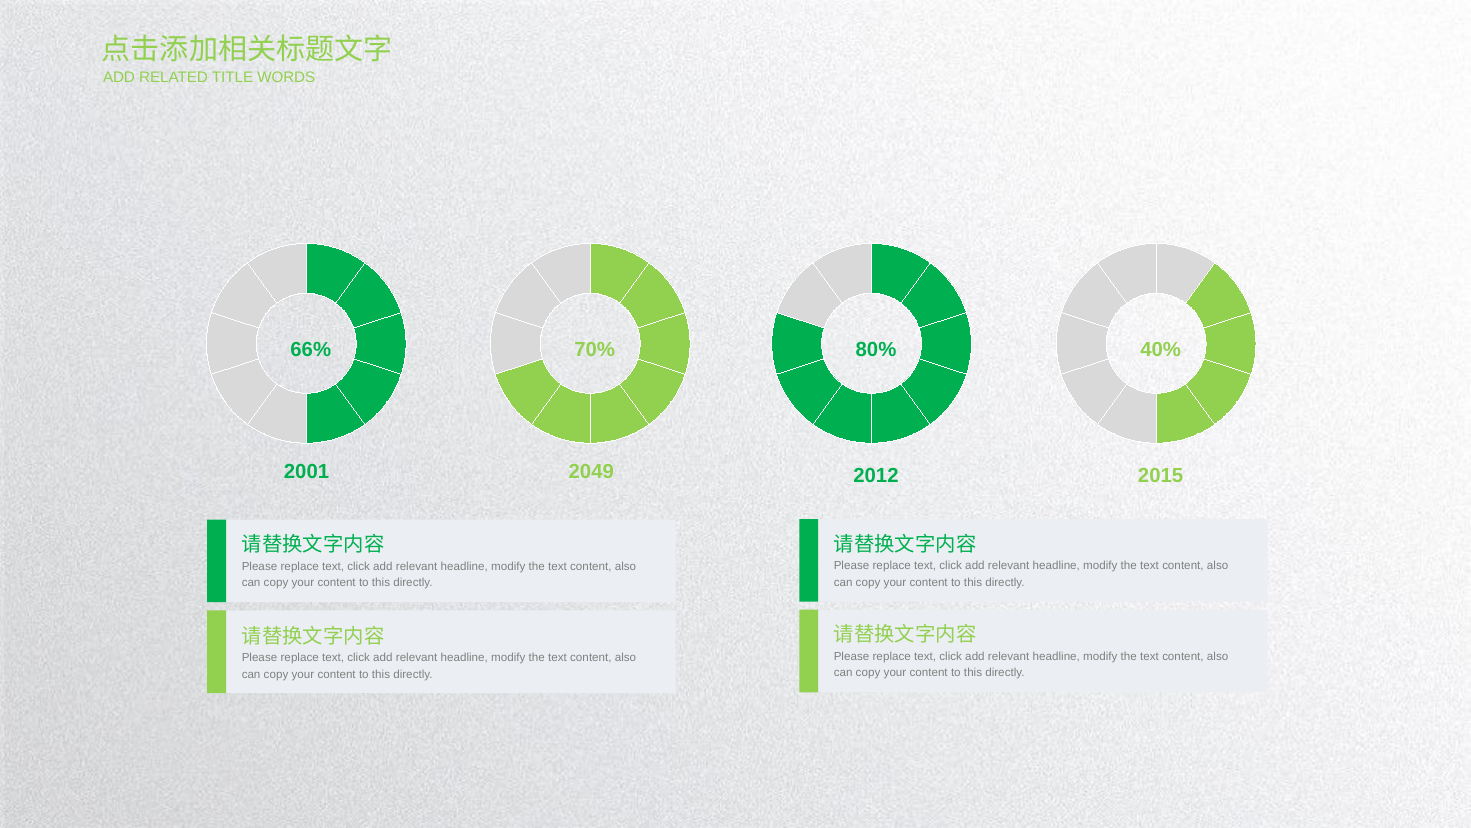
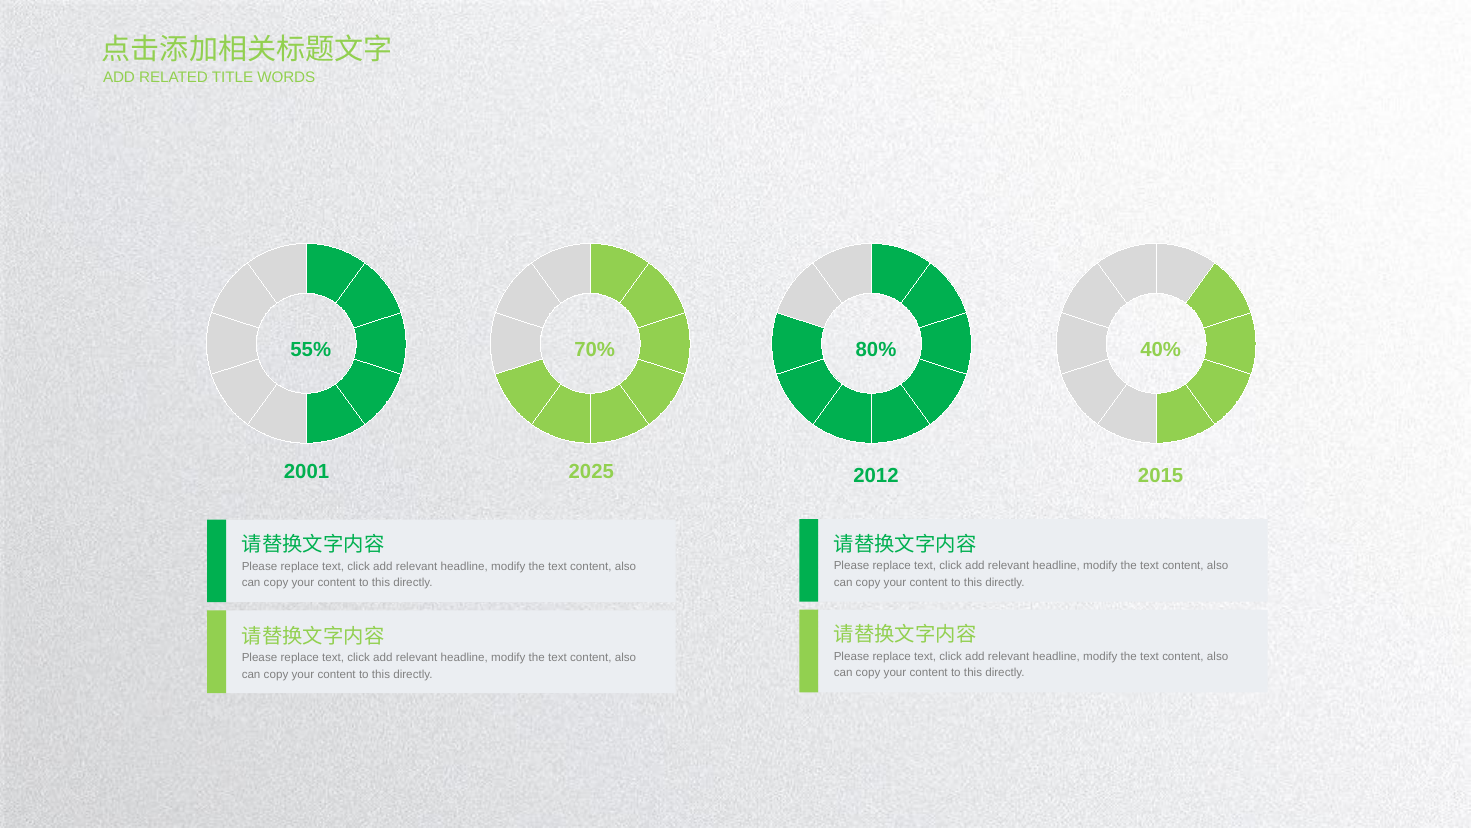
66%: 66% -> 55%
2049: 2049 -> 2025
